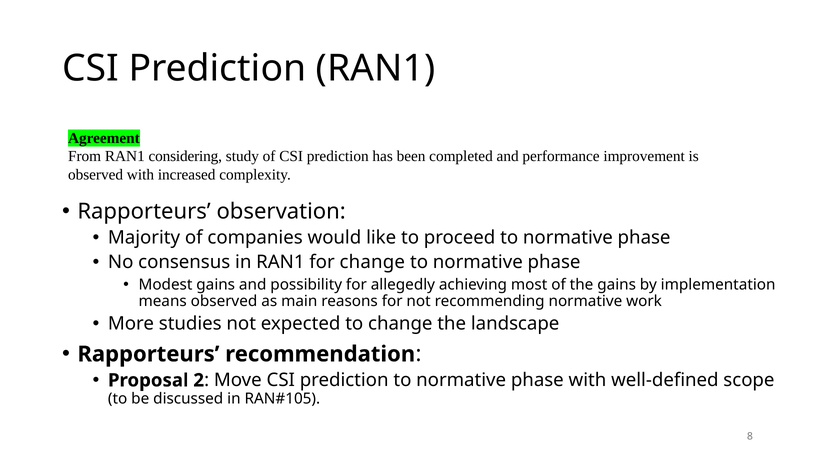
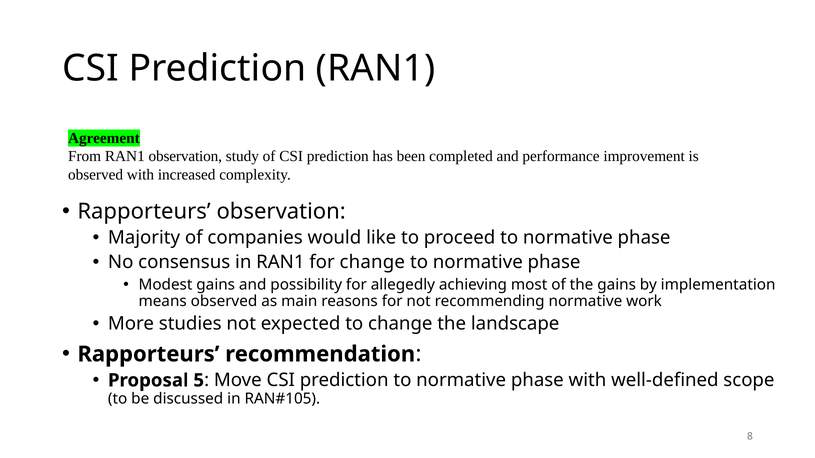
RAN1 considering: considering -> observation
2: 2 -> 5
